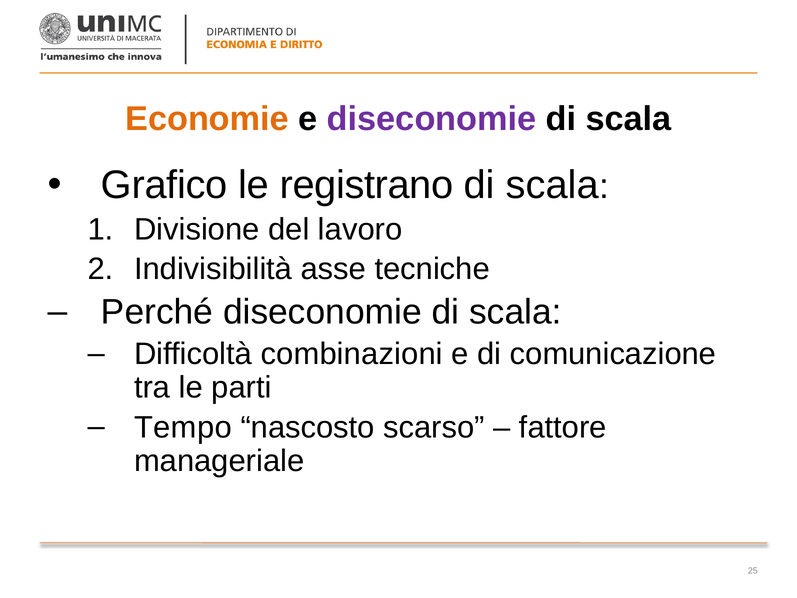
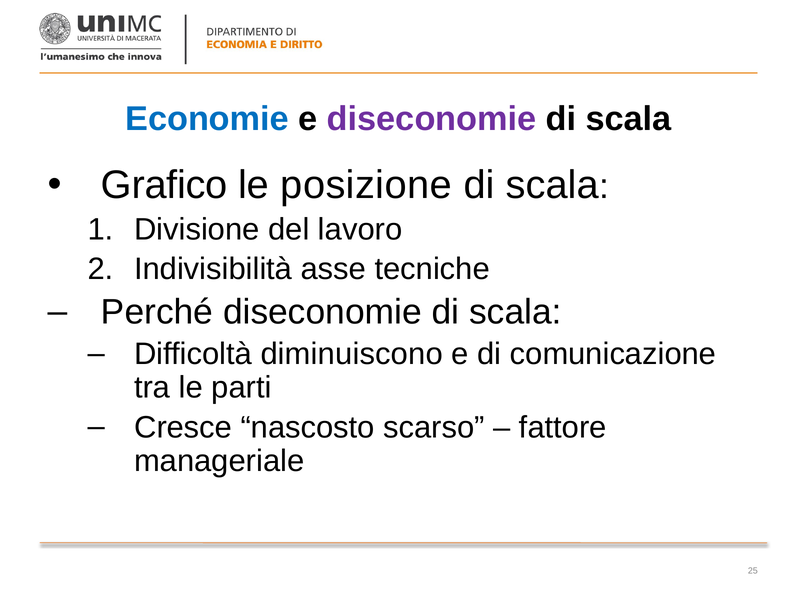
Economie colour: orange -> blue
registrano: registrano -> posizione
combinazioni: combinazioni -> diminuiscono
Tempo: Tempo -> Cresce
